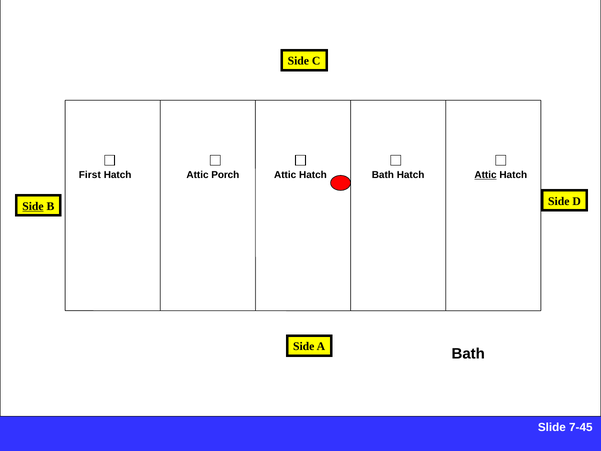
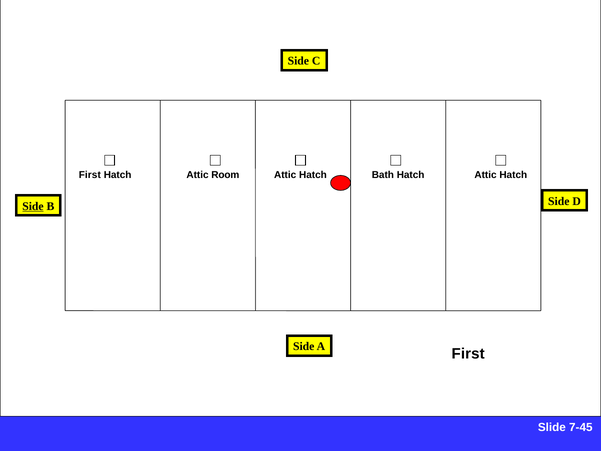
Porch: Porch -> Room
Attic at (486, 175) underline: present -> none
Bath at (468, 354): Bath -> First
